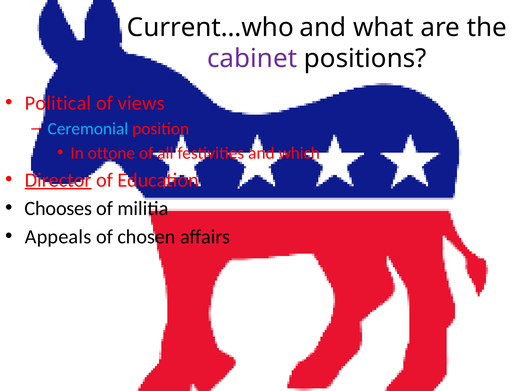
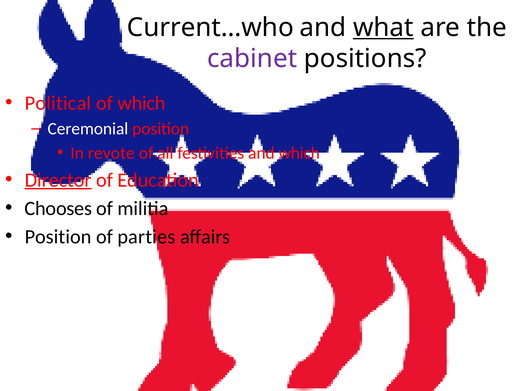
what underline: none -> present
of views: views -> which
Ceremonial colour: light blue -> white
ottone: ottone -> revote
Appeals at (58, 237): Appeals -> Position
chosen: chosen -> parties
